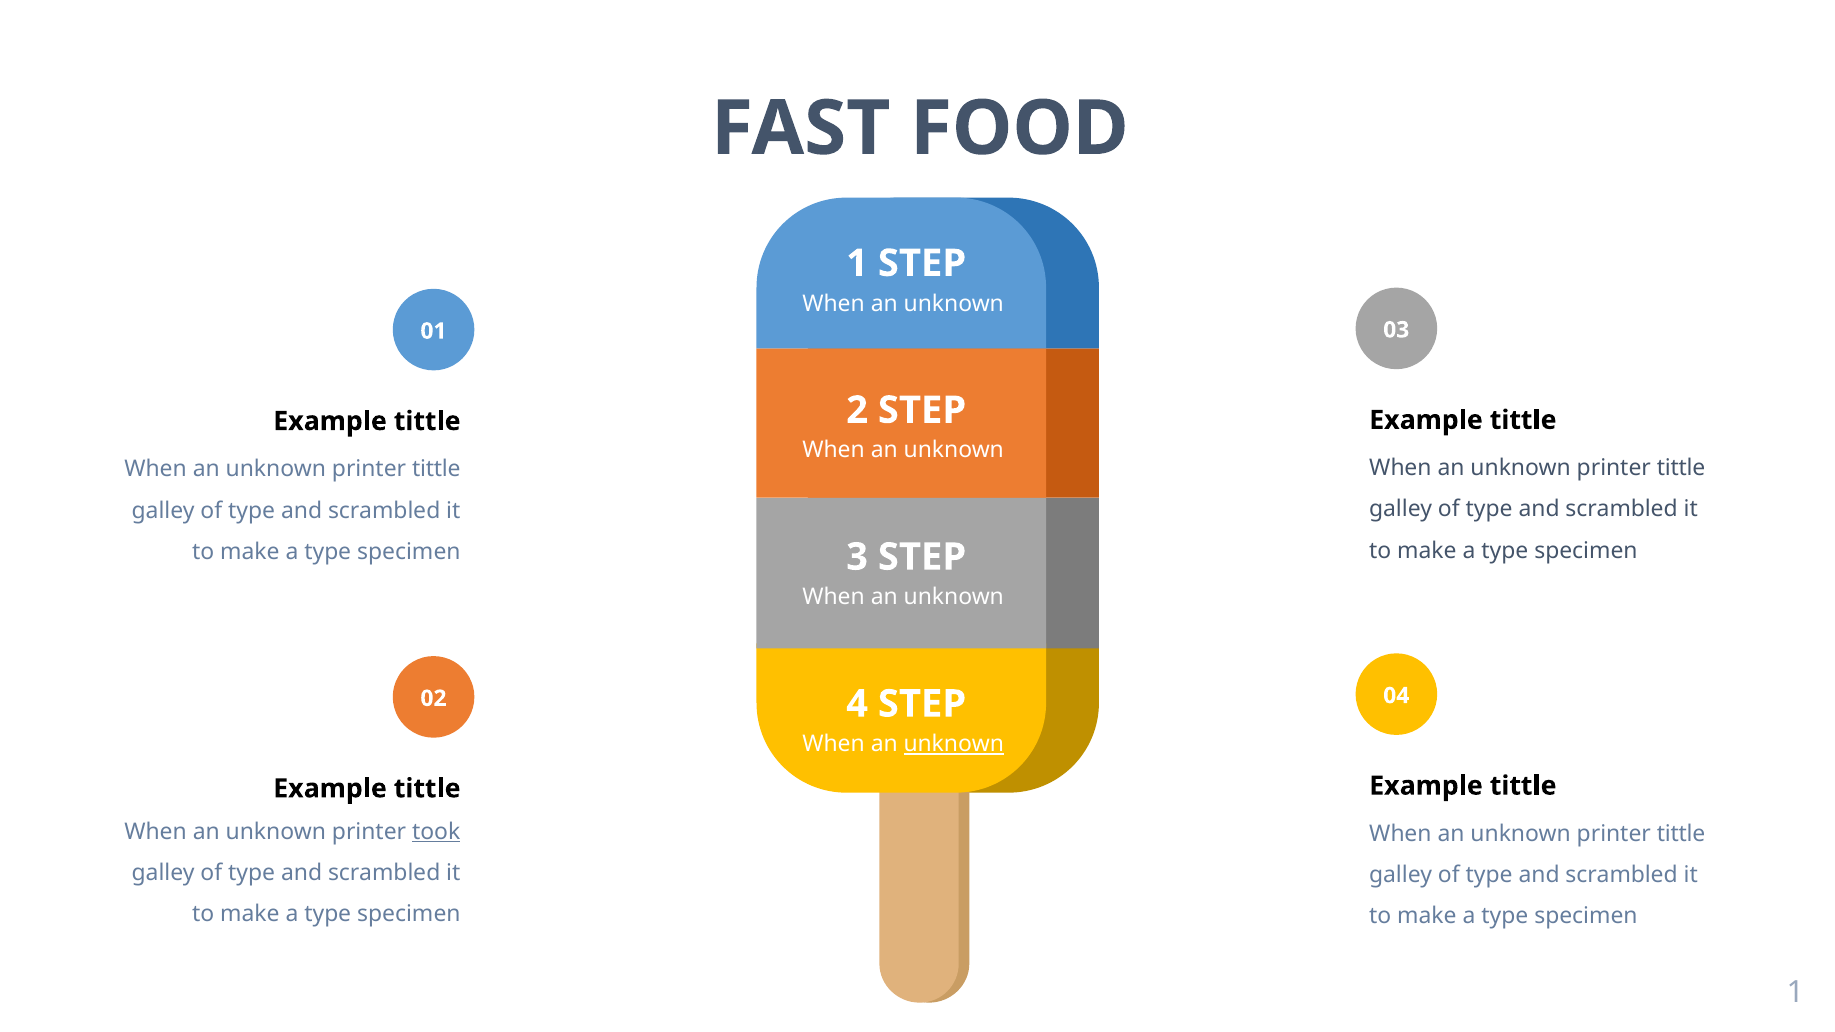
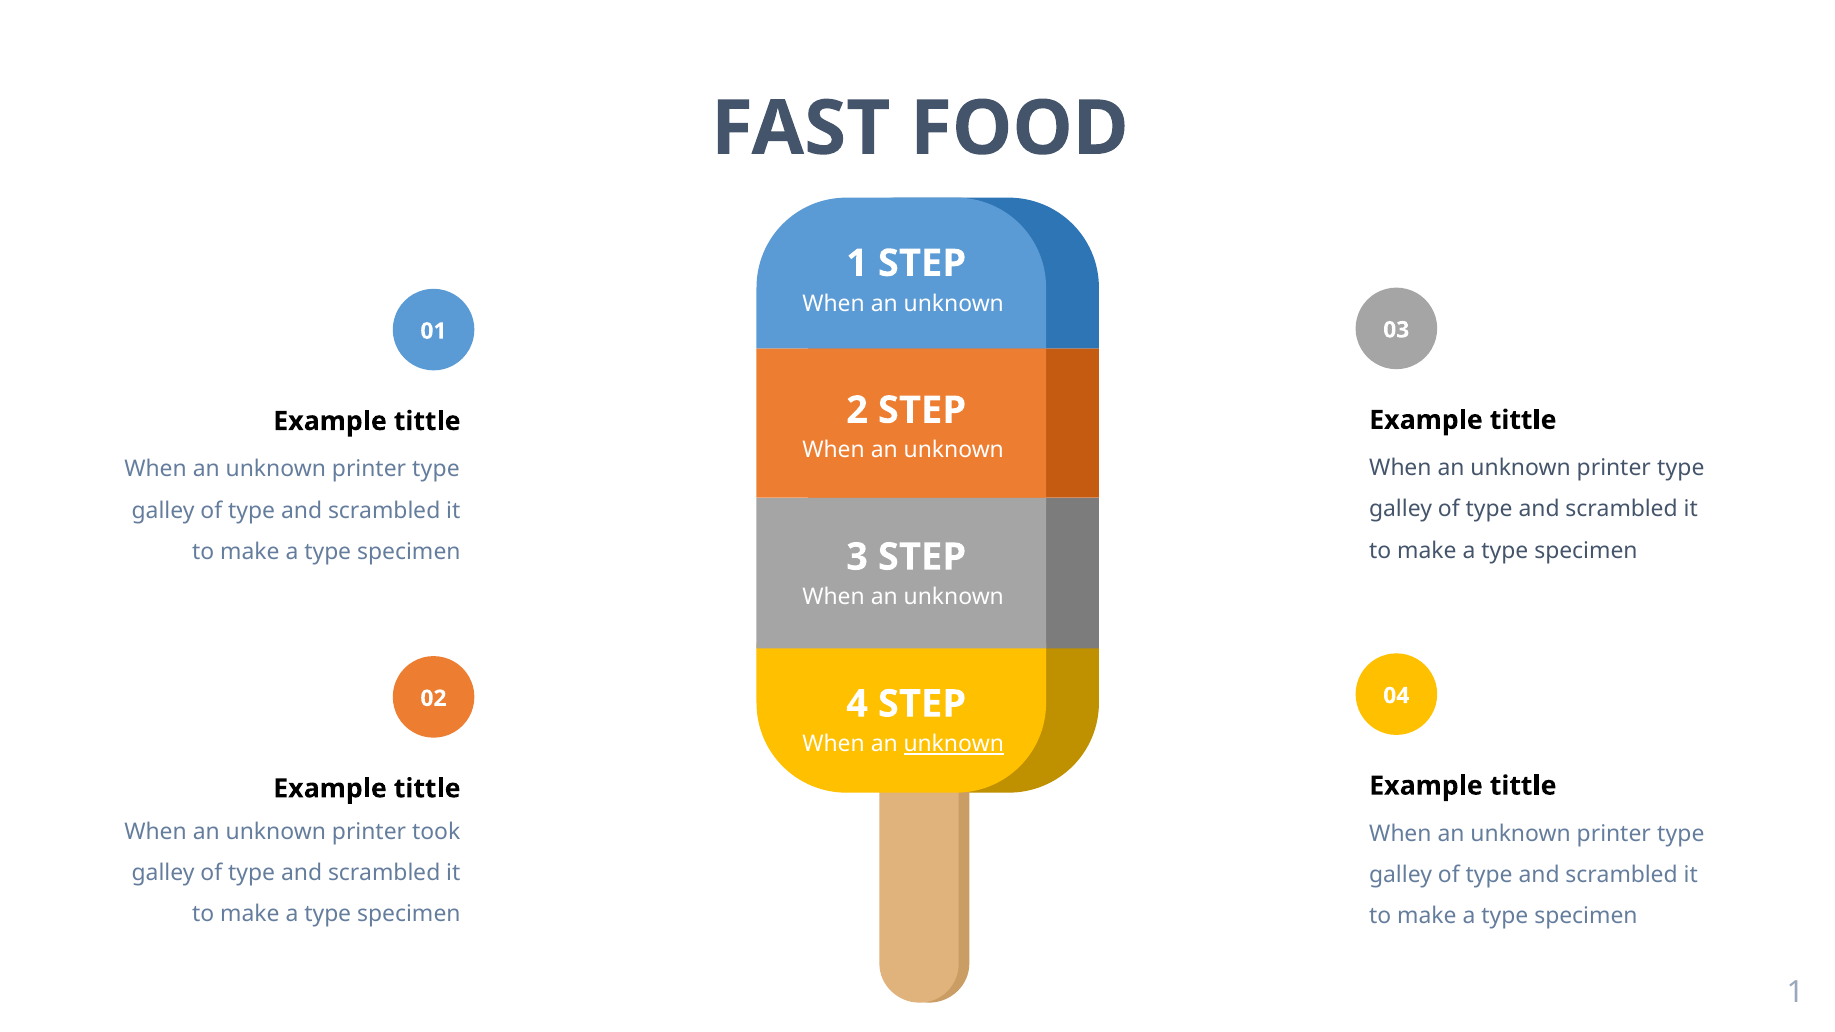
tittle at (1681, 468): tittle -> type
tittle at (436, 469): tittle -> type
took underline: present -> none
tittle at (1681, 834): tittle -> type
